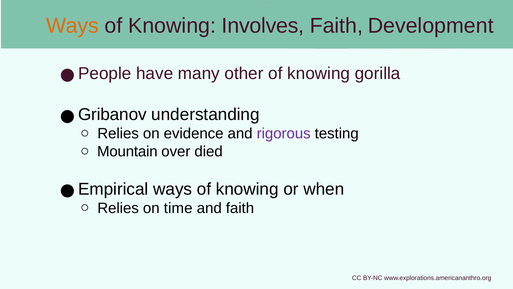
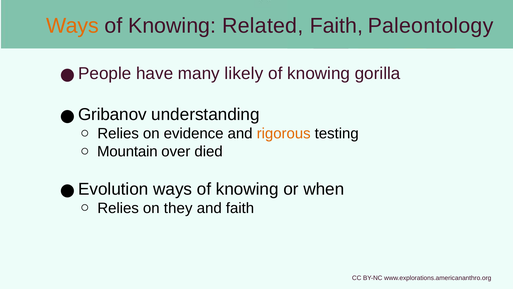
Involves: Involves -> Related
Development: Development -> Paleontology
other: other -> likely
rigorous colour: purple -> orange
Empirical: Empirical -> Evolution
time: time -> they
